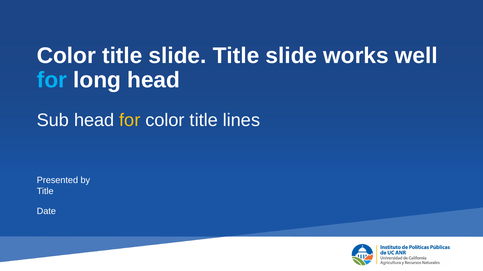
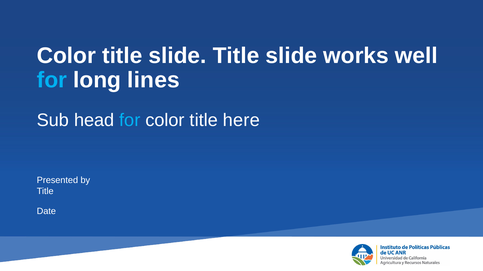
long head: head -> lines
for at (130, 120) colour: yellow -> light blue
lines: lines -> here
